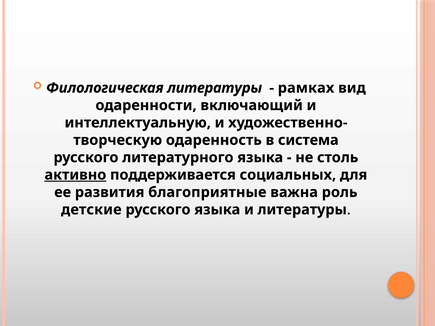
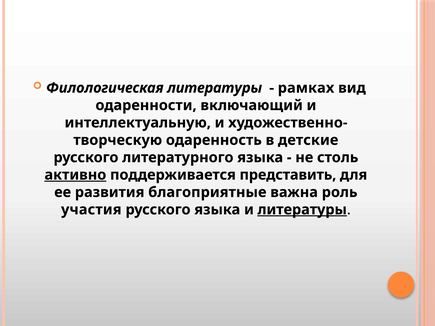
система: система -> детские
социальных: социальных -> представить
детские: детские -> участия
литературы at (302, 210) underline: none -> present
